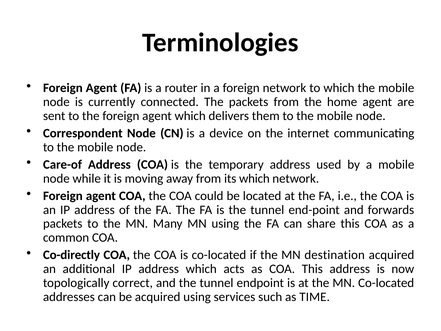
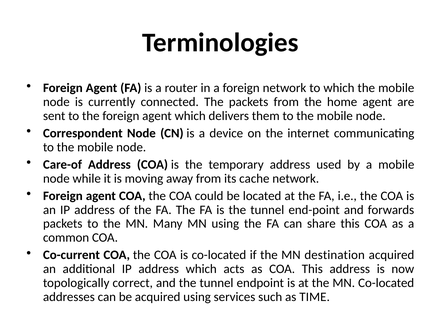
its which: which -> cache
Co-directly: Co-directly -> Co-current
